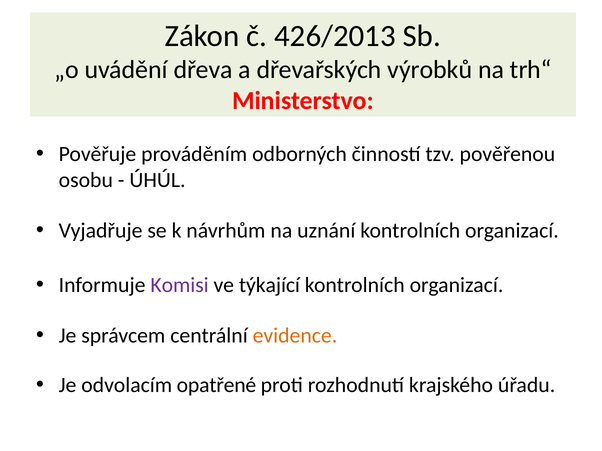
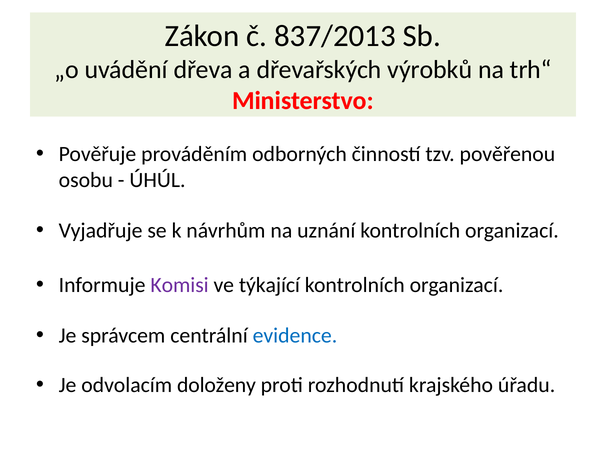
426/2013: 426/2013 -> 837/2013
evidence colour: orange -> blue
opatřené: opatřené -> doloženy
